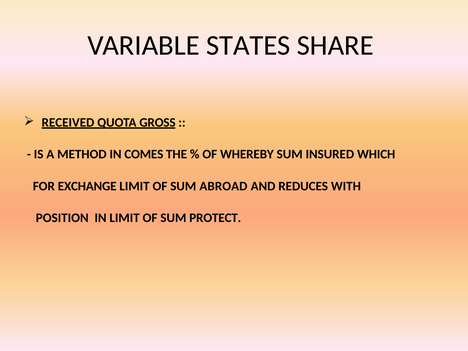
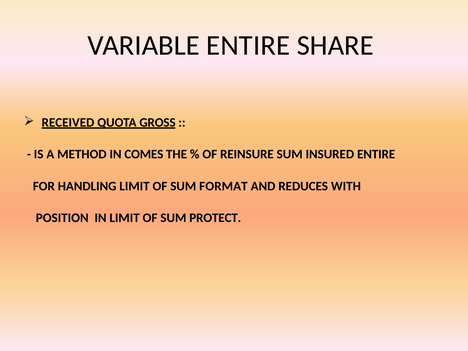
VARIABLE STATES: STATES -> ENTIRE
WHEREBY: WHEREBY -> REINSURE
INSURED WHICH: WHICH -> ENTIRE
EXCHANGE: EXCHANGE -> HANDLING
ABROAD: ABROAD -> FORMAT
